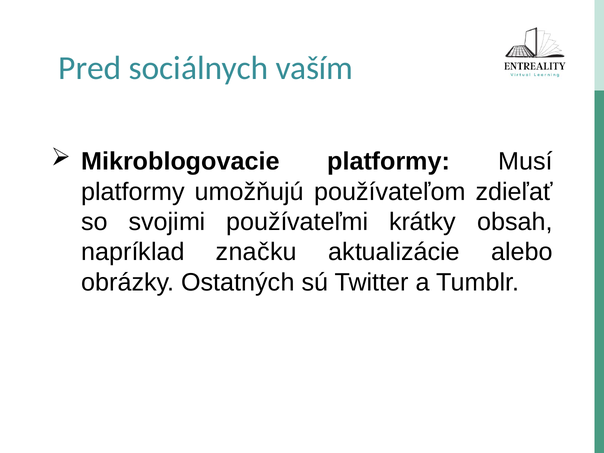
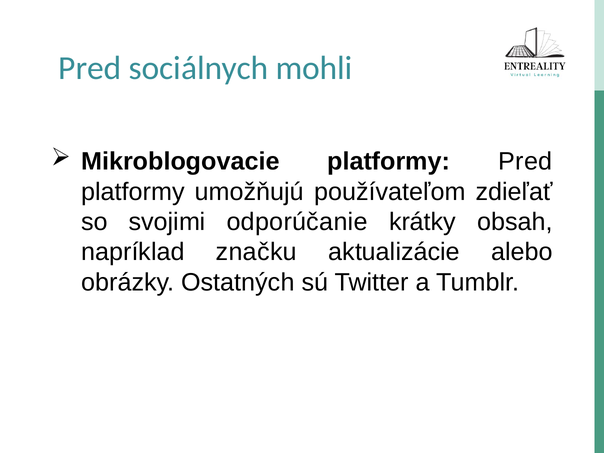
vaším: vaším -> mohli
platformy Musí: Musí -> Pred
používateľmi: používateľmi -> odporúčanie
